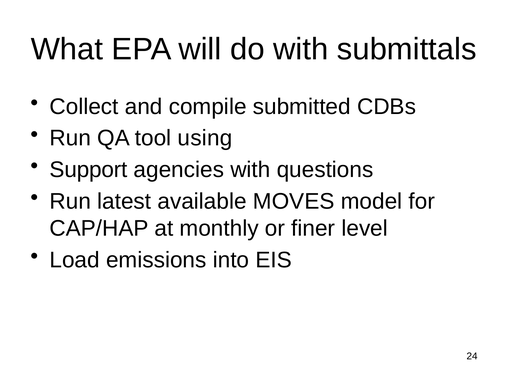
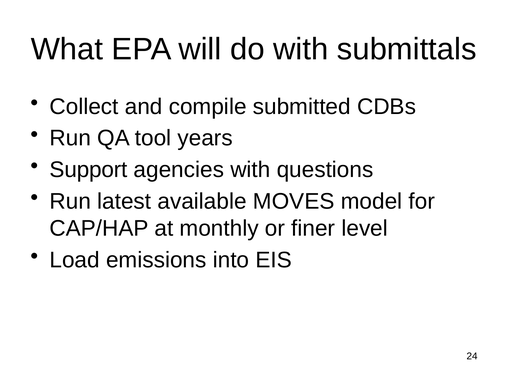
using: using -> years
